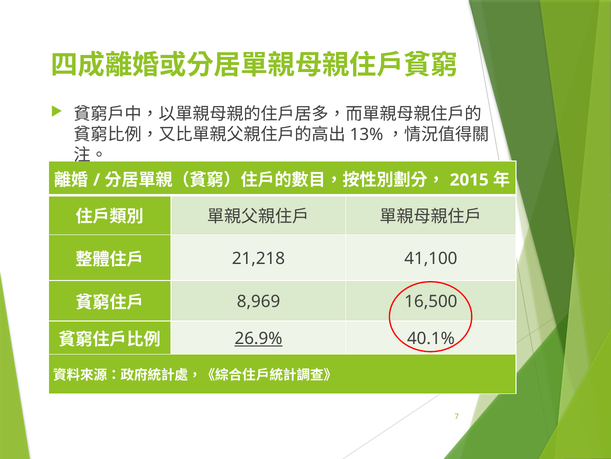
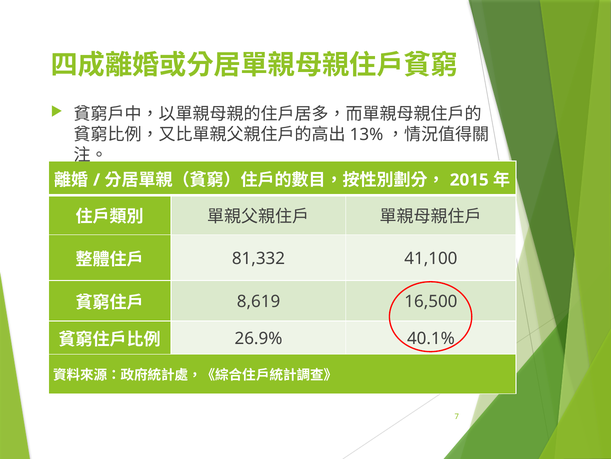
21,218: 21,218 -> 81,332
8,969: 8,969 -> 8,619
26.9% underline: present -> none
